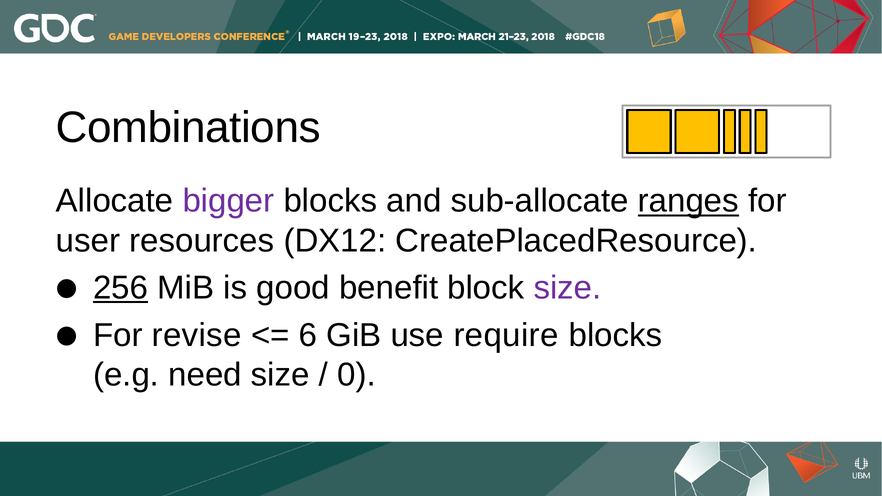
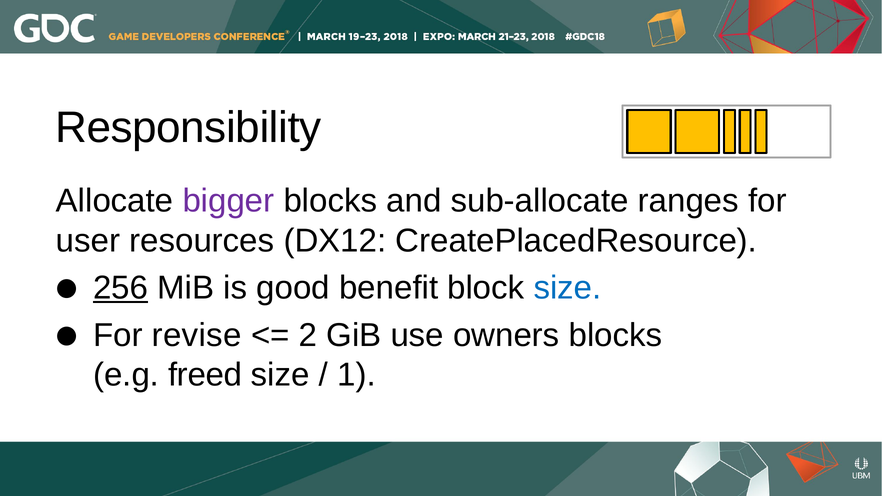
Combinations: Combinations -> Responsibility
ranges underline: present -> none
size at (568, 288) colour: purple -> blue
6: 6 -> 2
require: require -> owners
need: need -> freed
0: 0 -> 1
